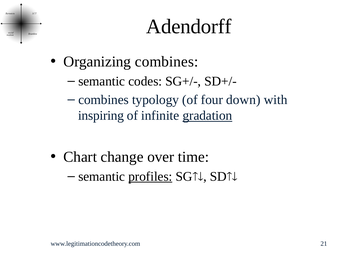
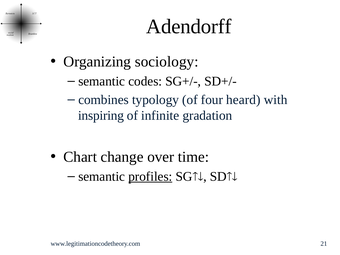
Organizing combines: combines -> sociology
down: down -> heard
gradation underline: present -> none
